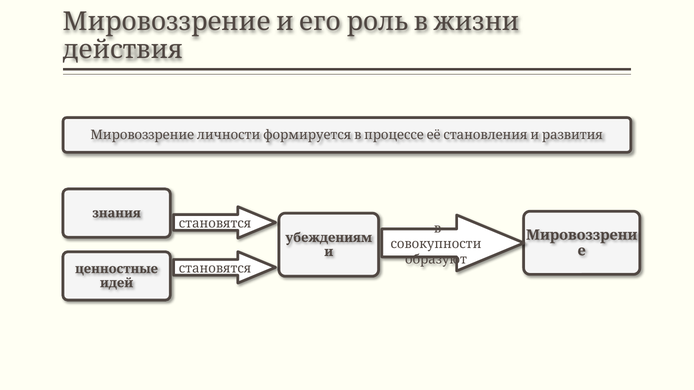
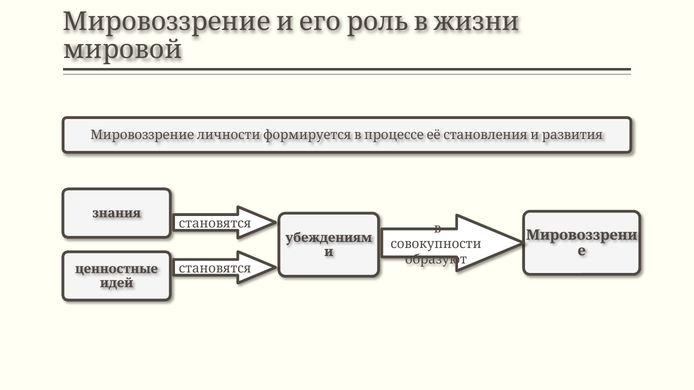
действия: действия -> мировой
